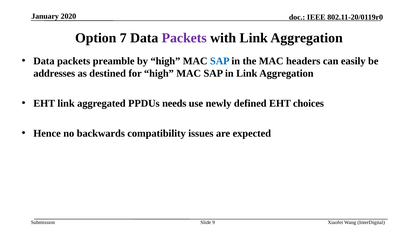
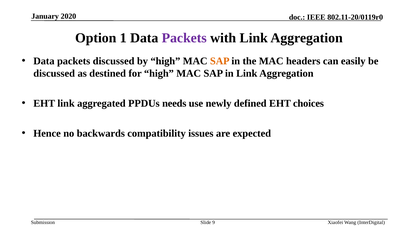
7: 7 -> 1
packets preamble: preamble -> discussed
SAP at (220, 61) colour: blue -> orange
addresses at (54, 73): addresses -> discussed
